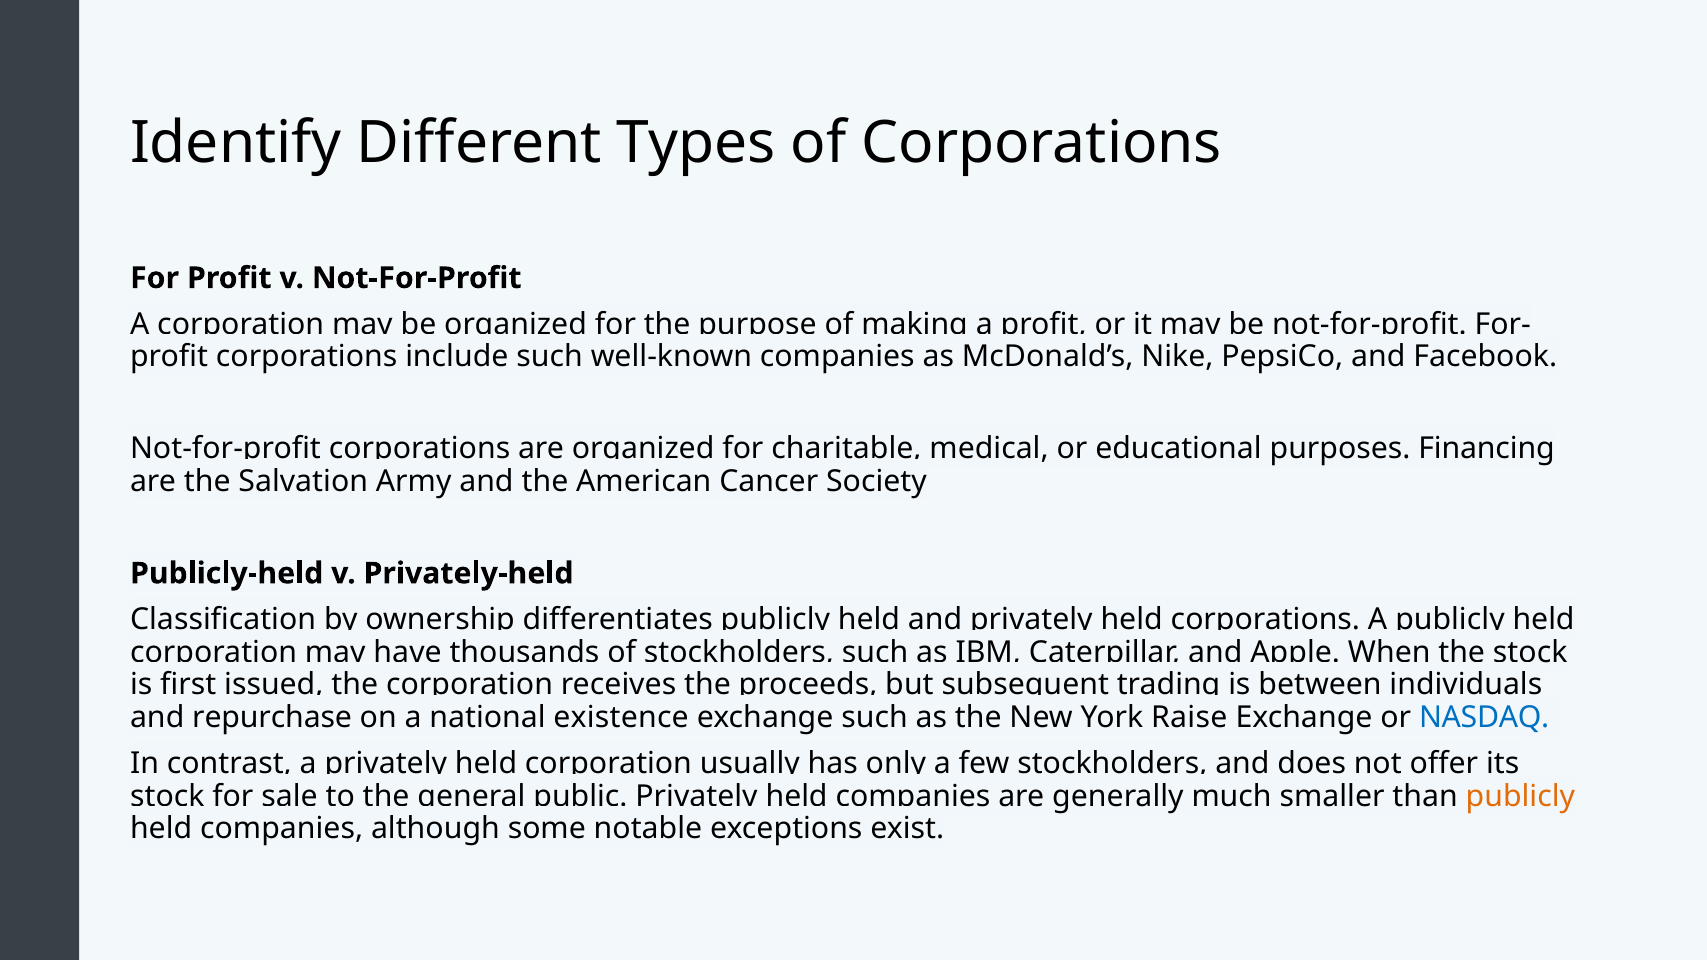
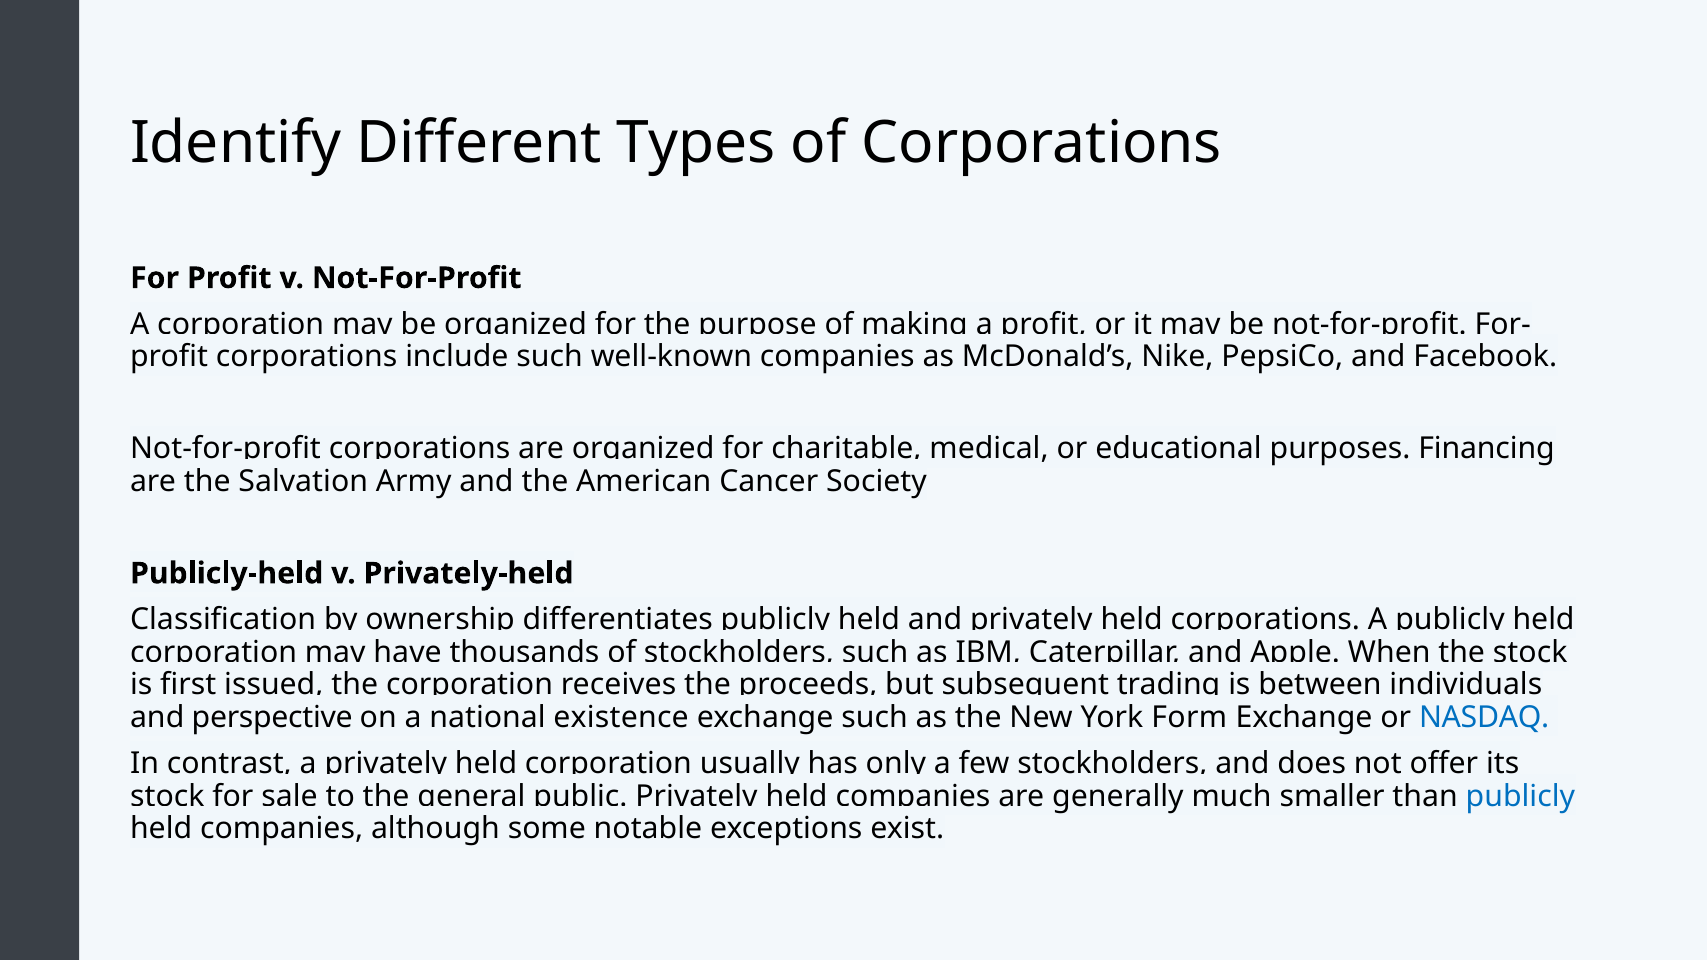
repurchase: repurchase -> perspective
Raise: Raise -> Form
publicly at (1520, 796) colour: orange -> blue
